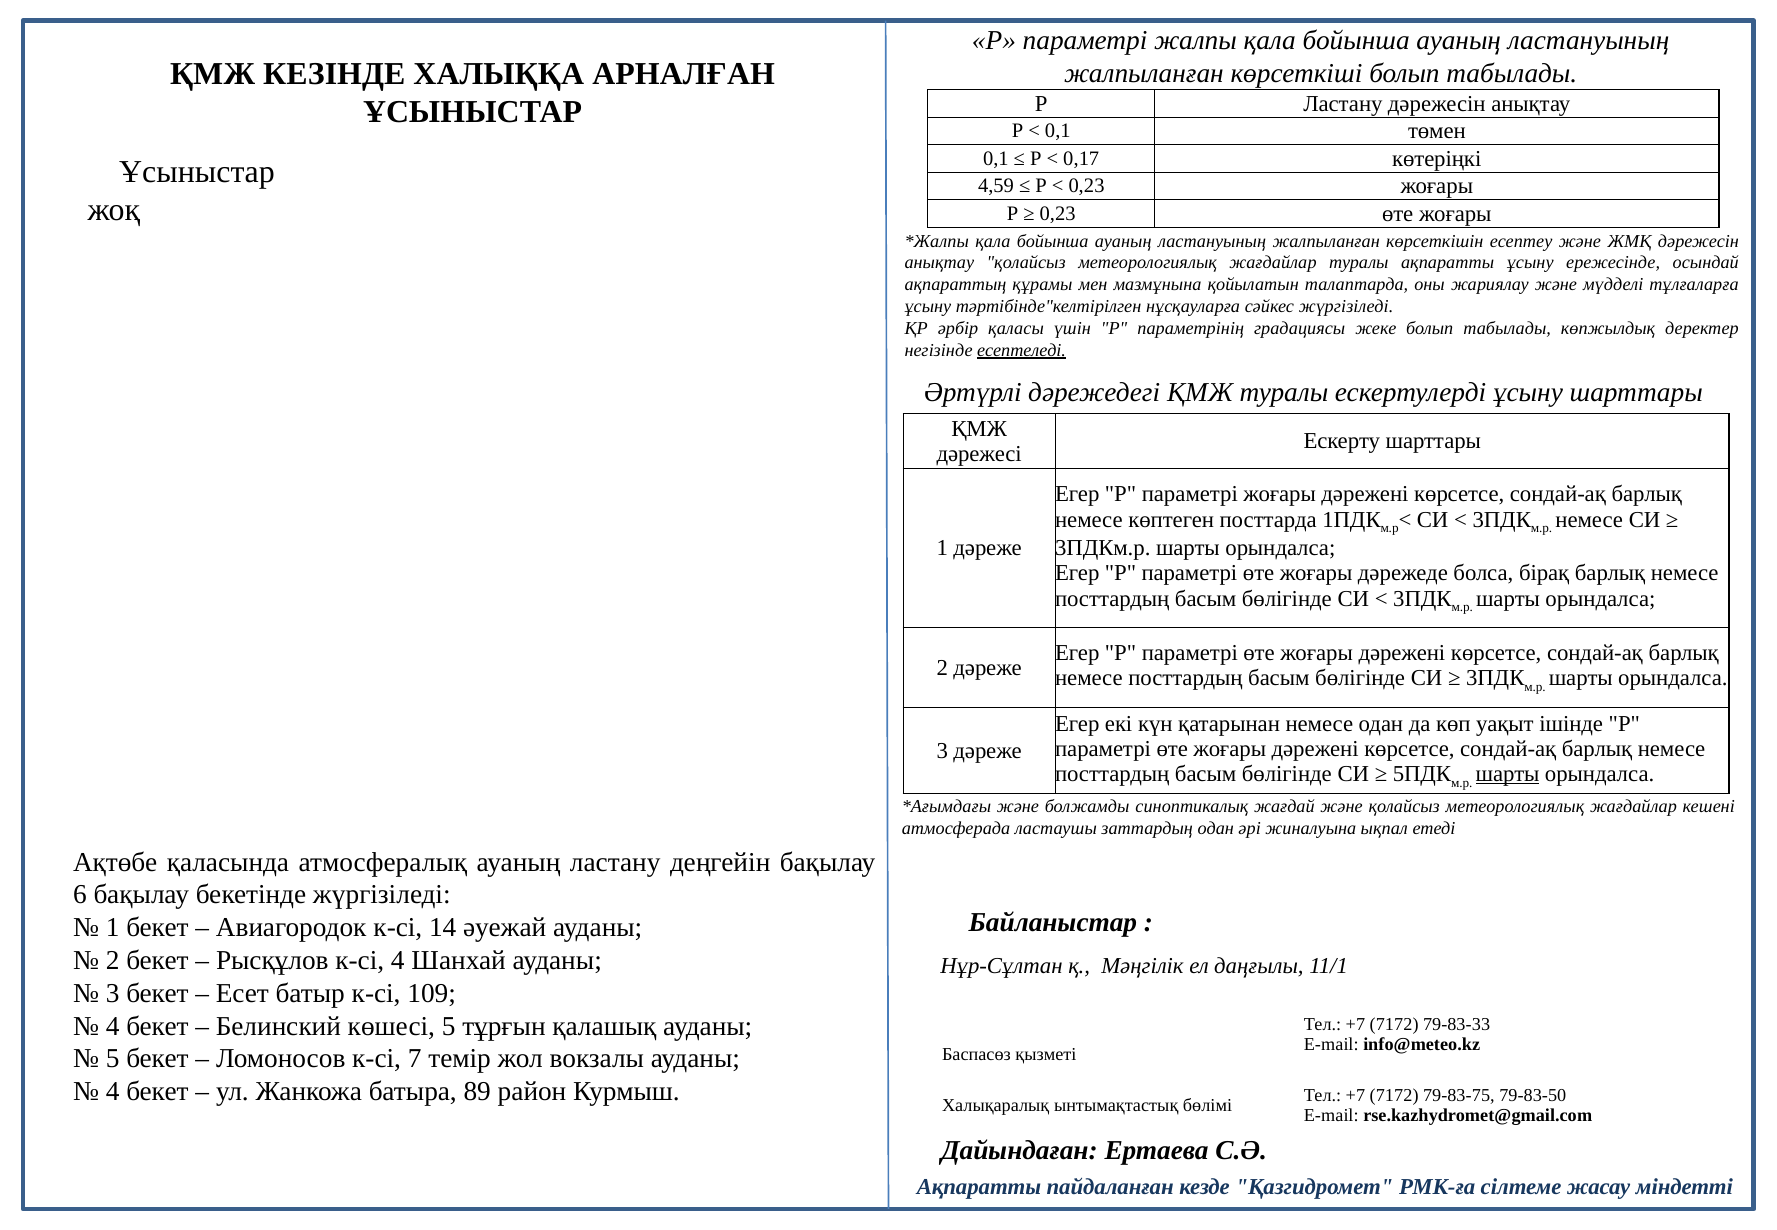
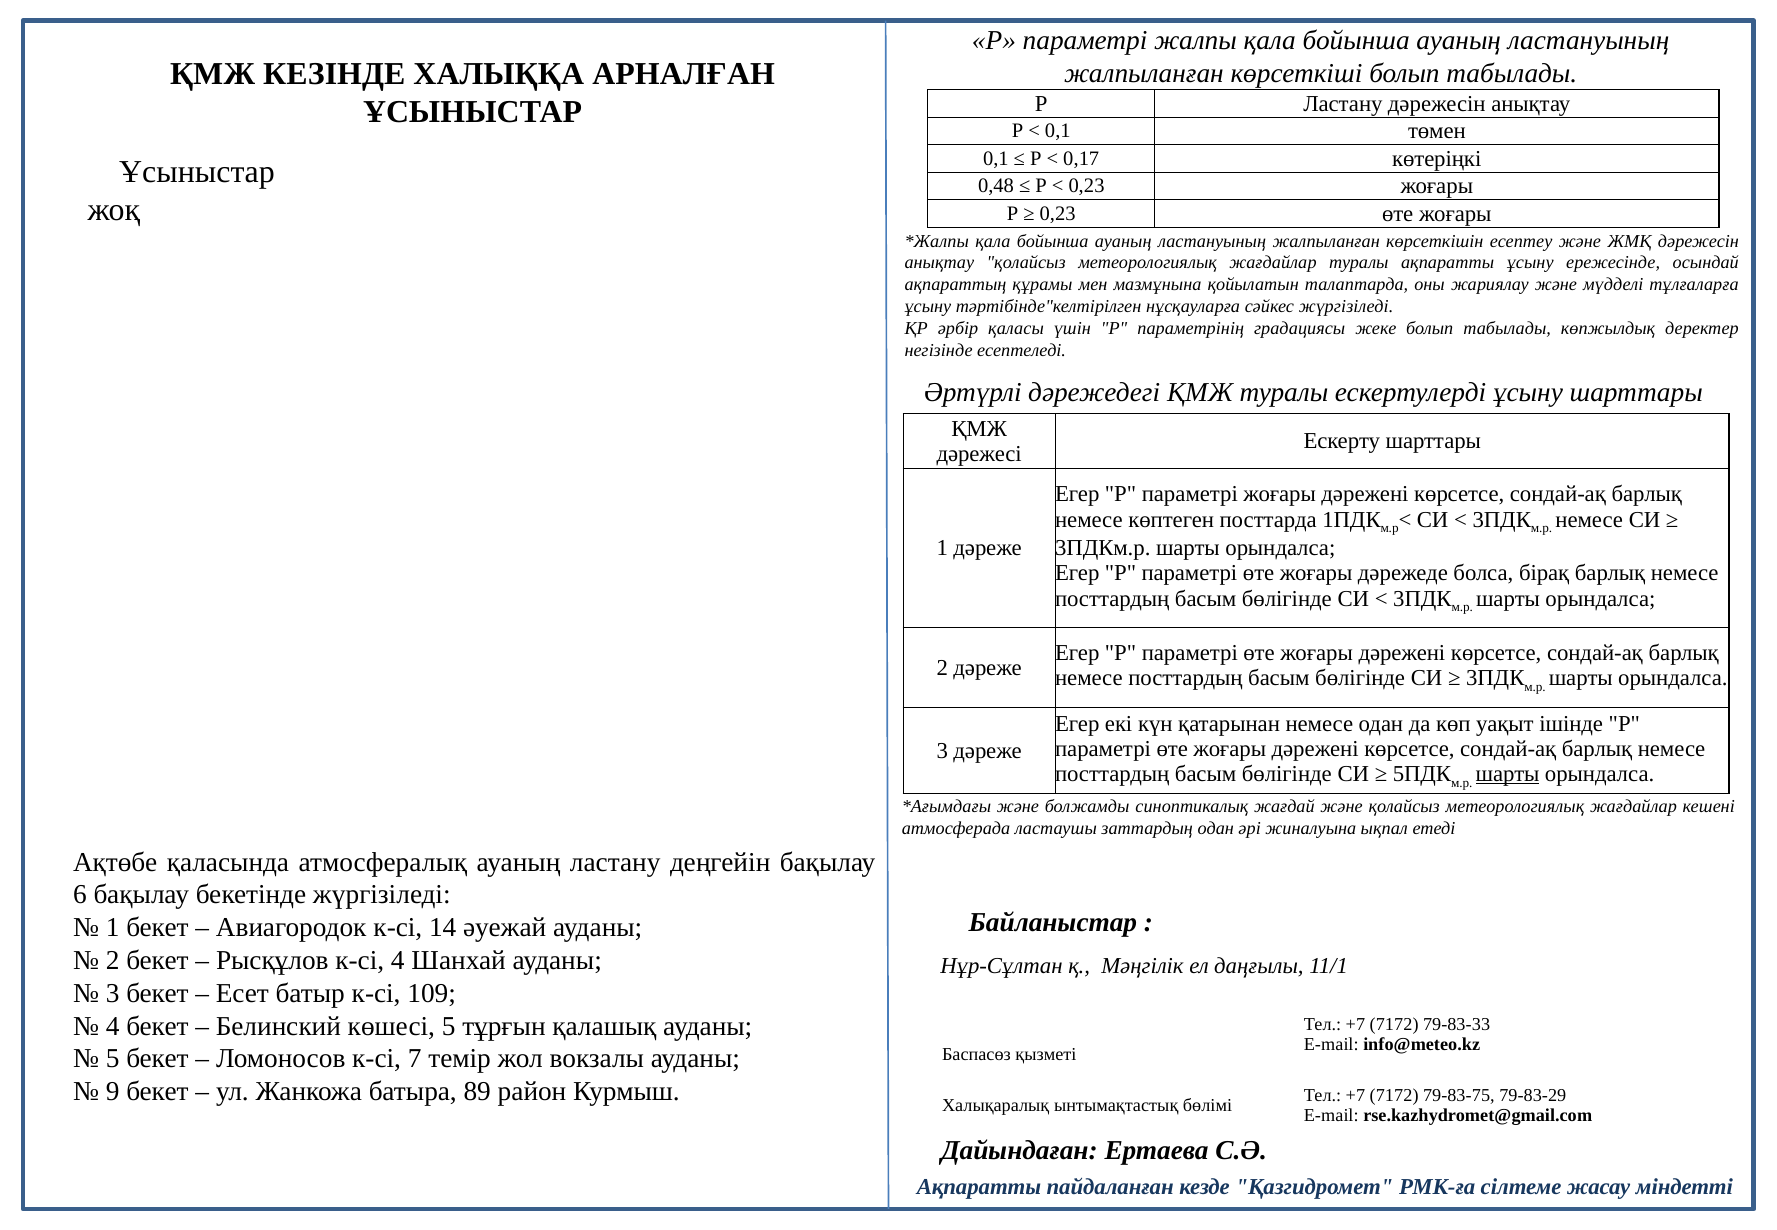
4,59: 4,59 -> 0,48
есептеледі underline: present -> none
4 at (113, 1092): 4 -> 9
79-83-50: 79-83-50 -> 79-83-29
